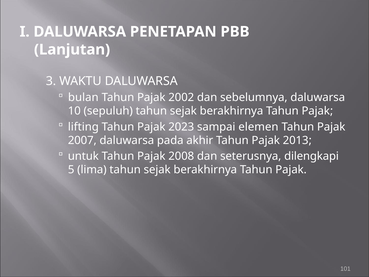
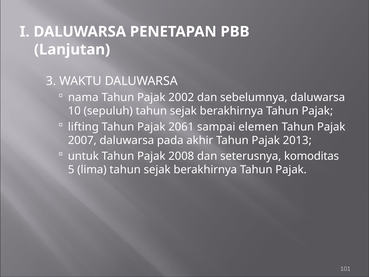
bulan: bulan -> nama
2023: 2023 -> 2061
dilengkapi: dilengkapi -> komoditas
